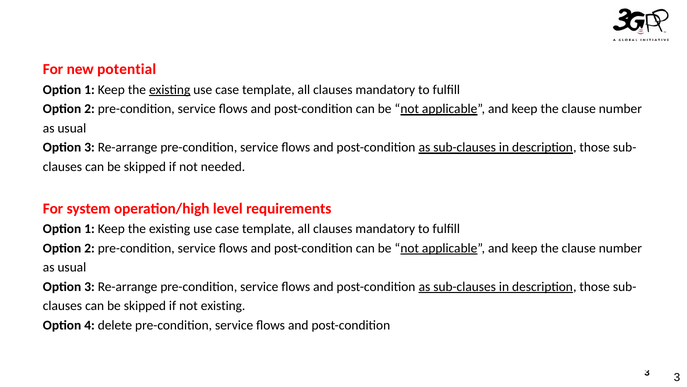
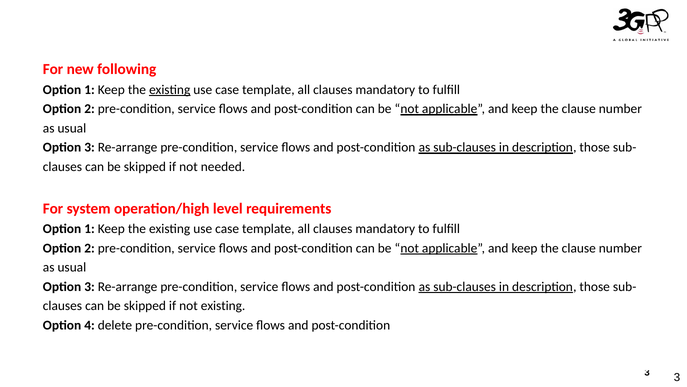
potential: potential -> following
